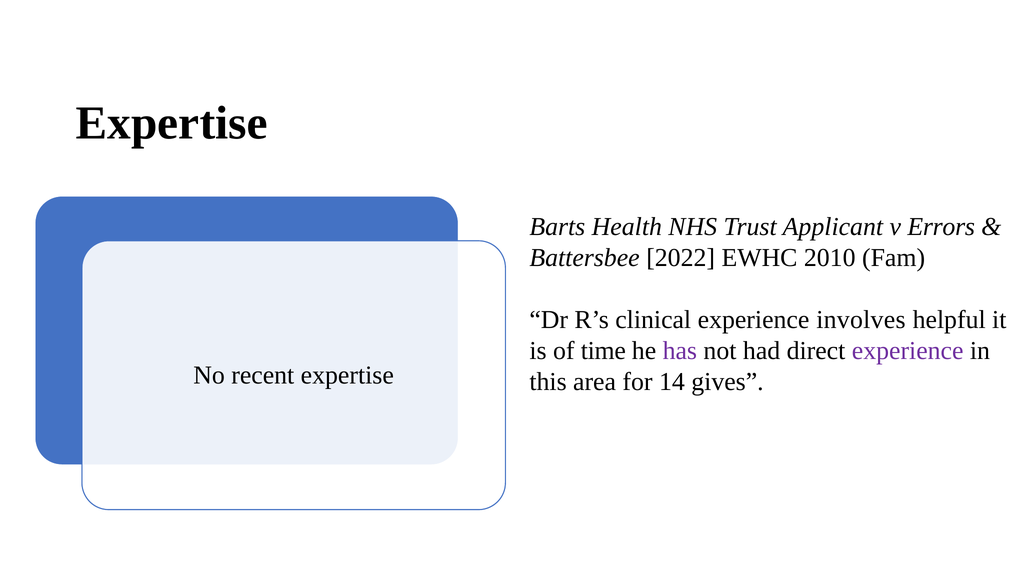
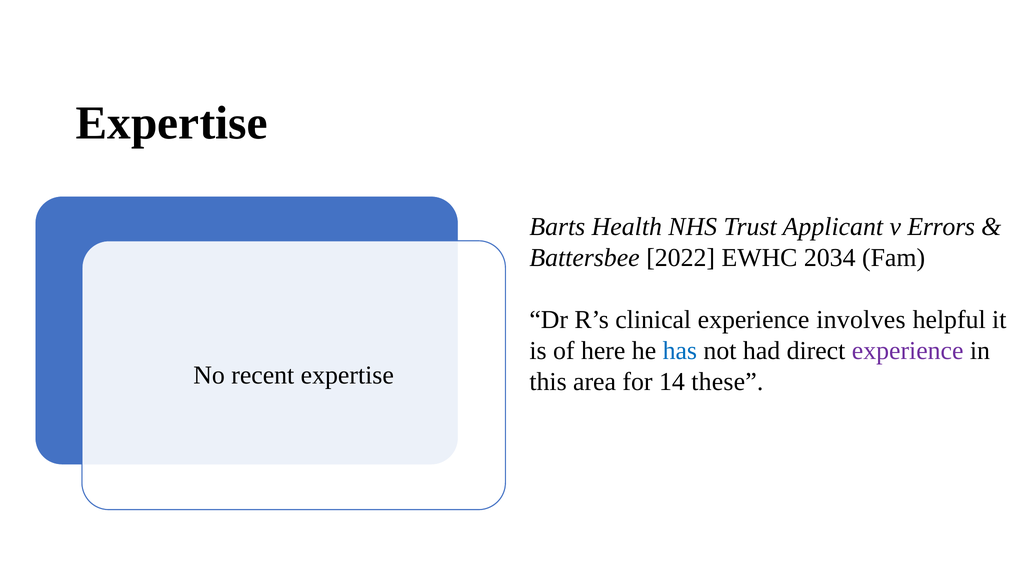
2010: 2010 -> 2034
time: time -> here
has colour: purple -> blue
gives: gives -> these
